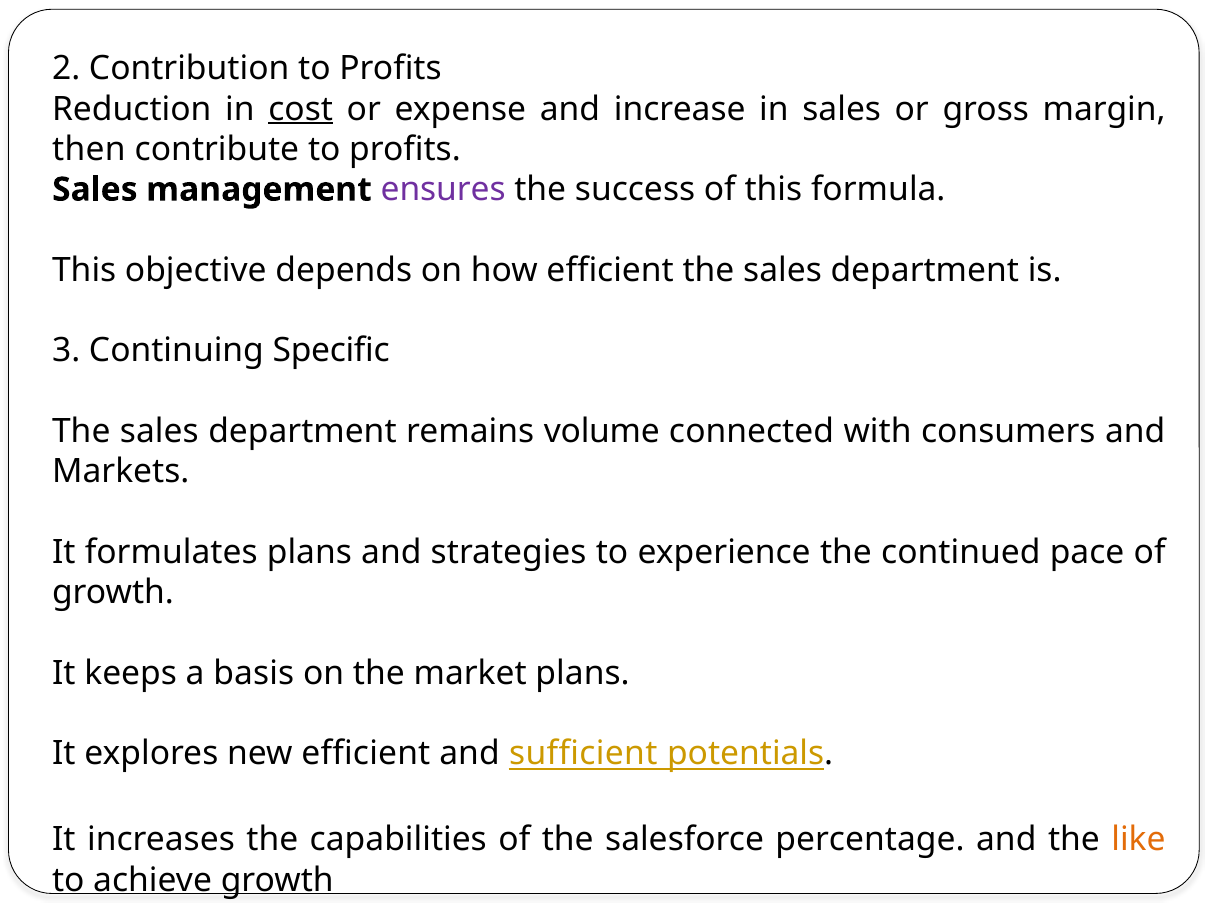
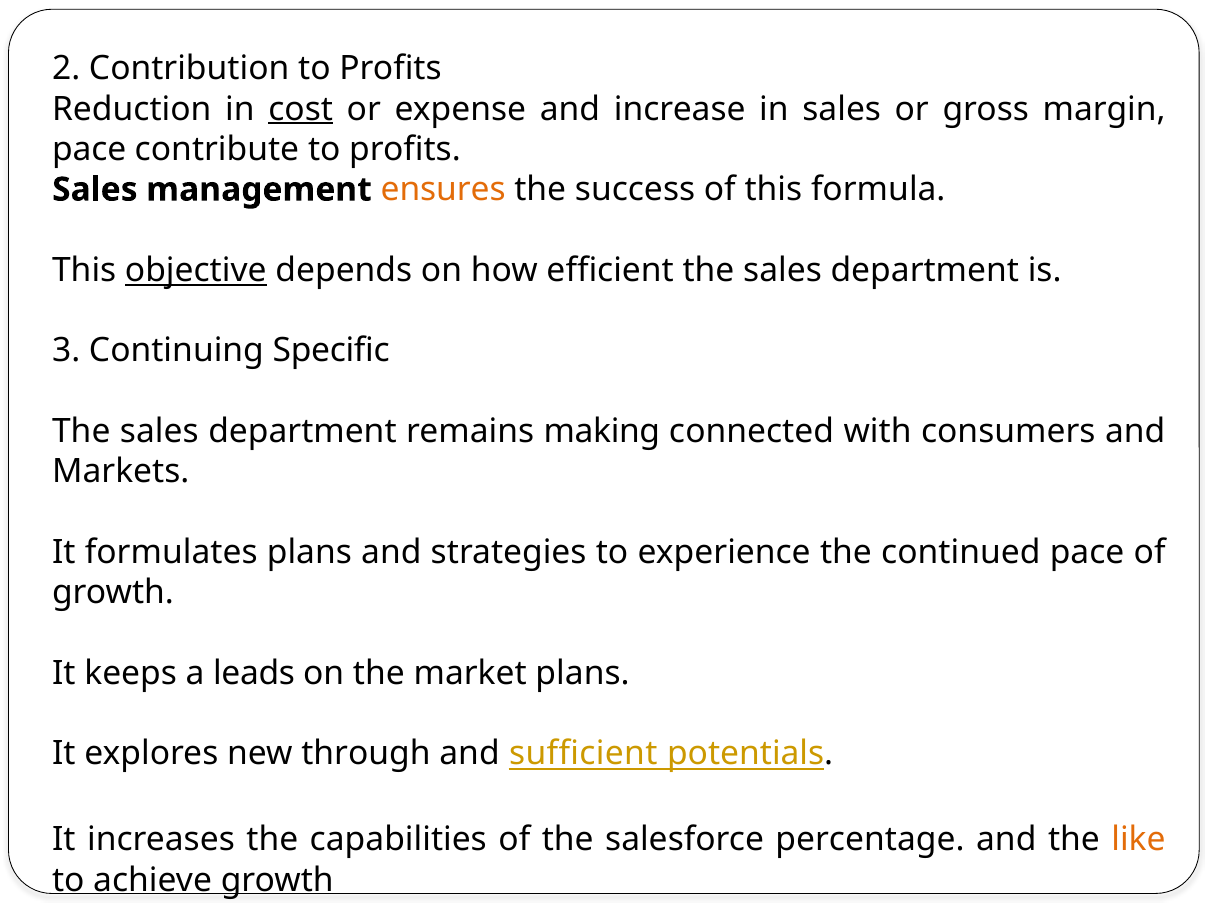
then at (89, 149): then -> pace
ensures colour: purple -> orange
objective underline: none -> present
volume: volume -> making
basis: basis -> leads
new efficient: efficient -> through
